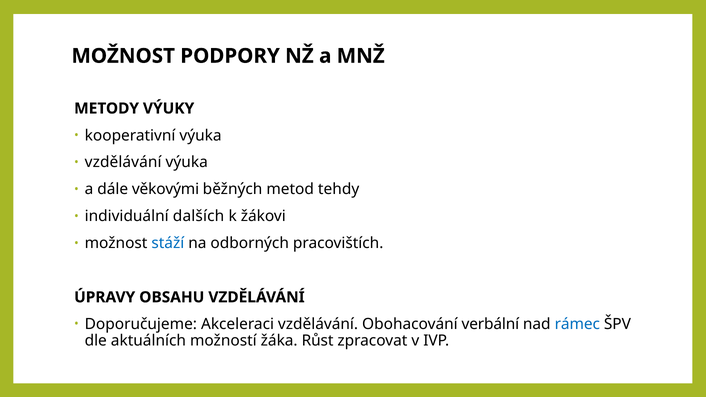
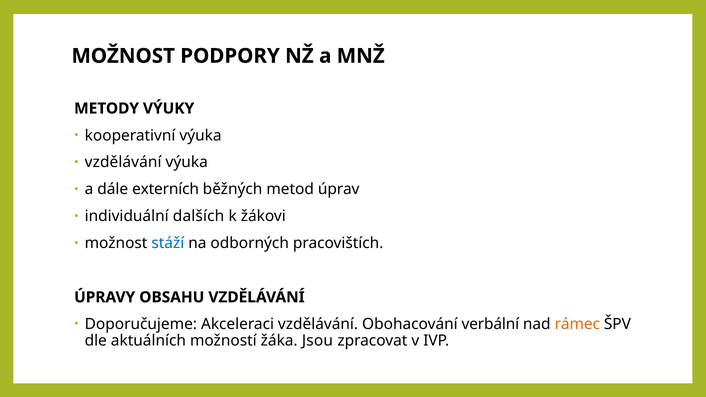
věkovými: věkovými -> externích
tehdy: tehdy -> úprav
rámec colour: blue -> orange
Růst: Růst -> Jsou
